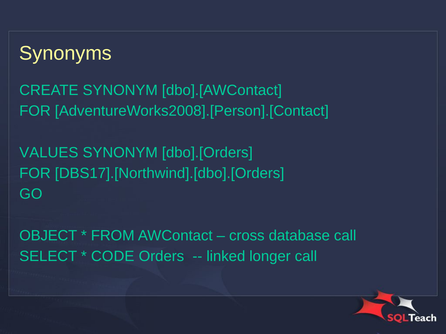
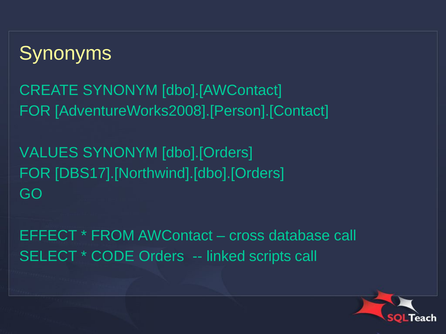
OBJECT: OBJECT -> EFFECT
longer: longer -> scripts
